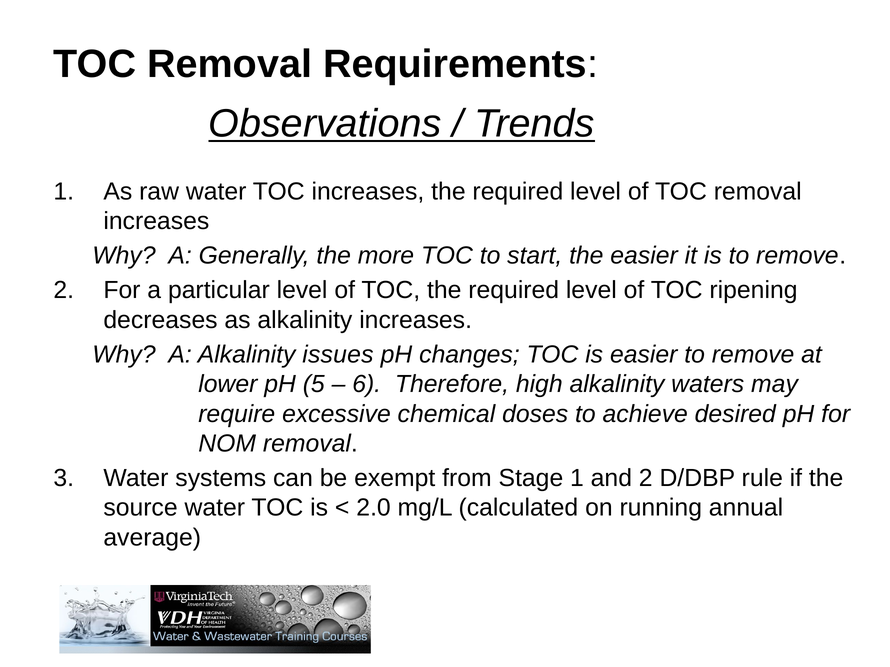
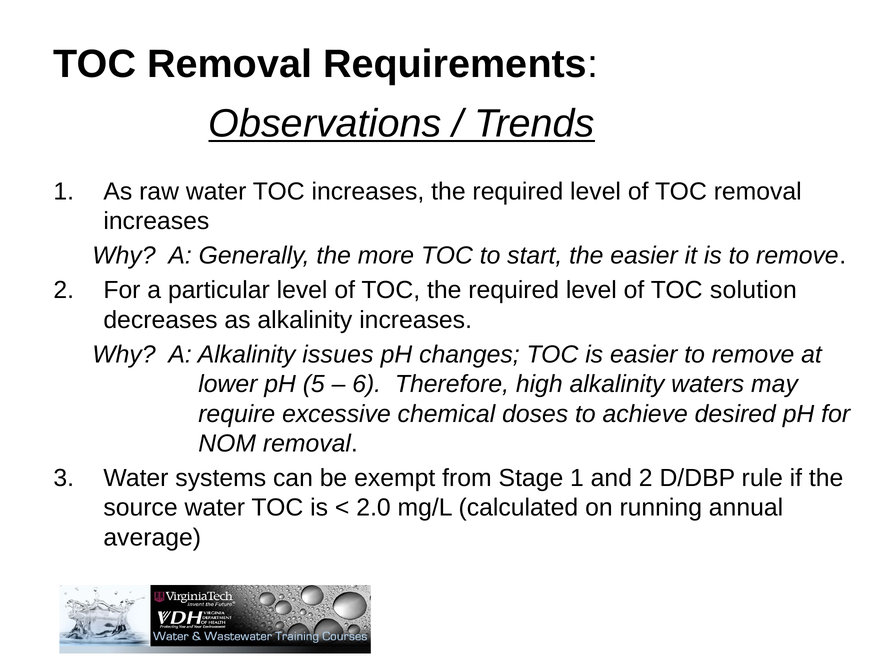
ripening: ripening -> solution
